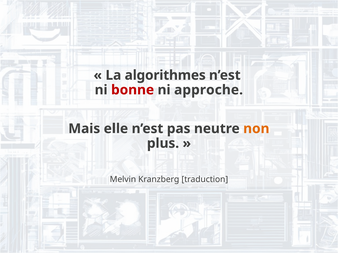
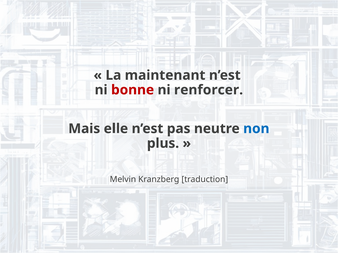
algorithmes: algorithmes -> maintenant
approche: approche -> renforcer
non colour: orange -> blue
